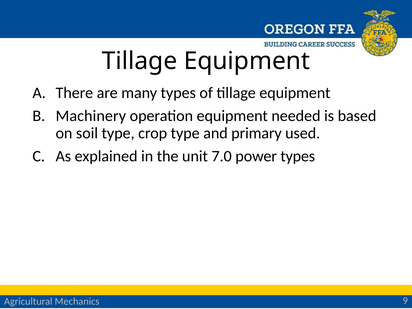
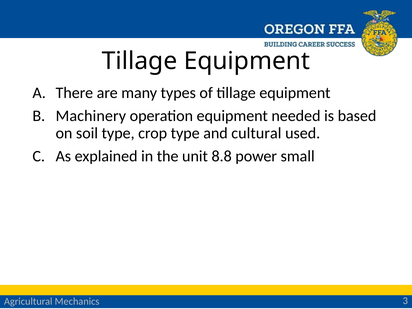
primary: primary -> cultural
7.0: 7.0 -> 8.8
power types: types -> small
9: 9 -> 3
